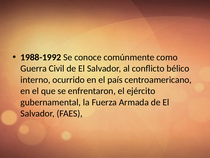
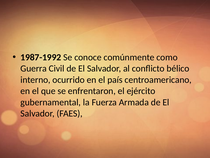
1988-1992: 1988-1992 -> 1987-1992
